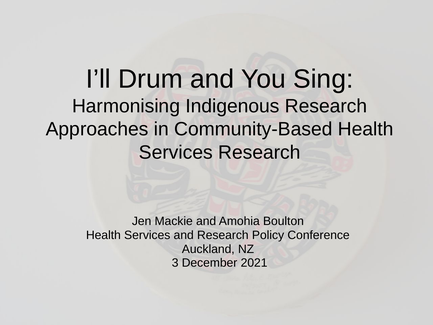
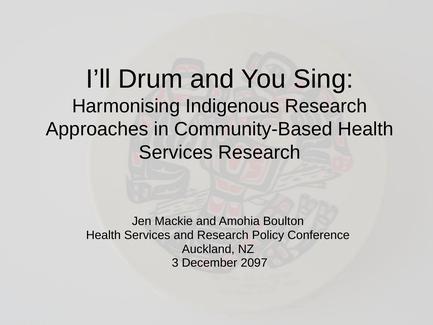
2021: 2021 -> 2097
